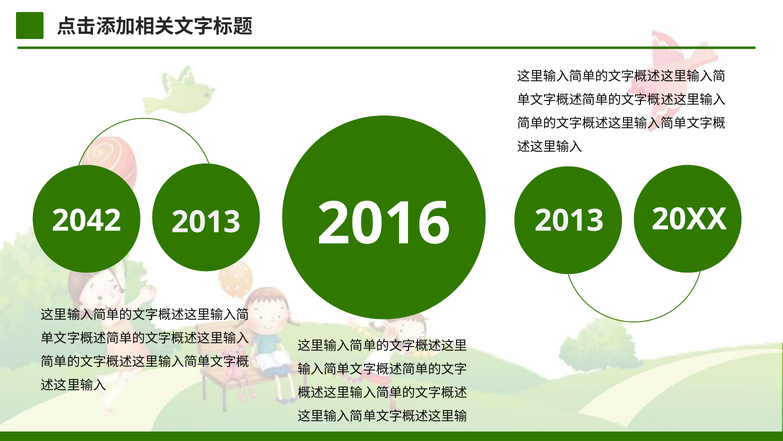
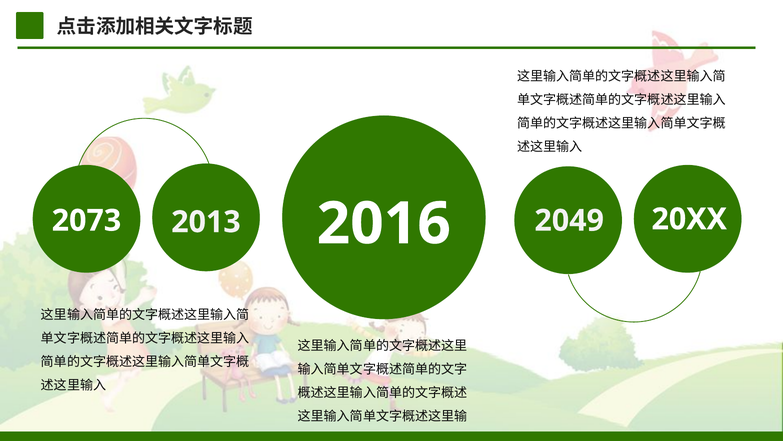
2042: 2042 -> 2073
2016 2013: 2013 -> 2049
